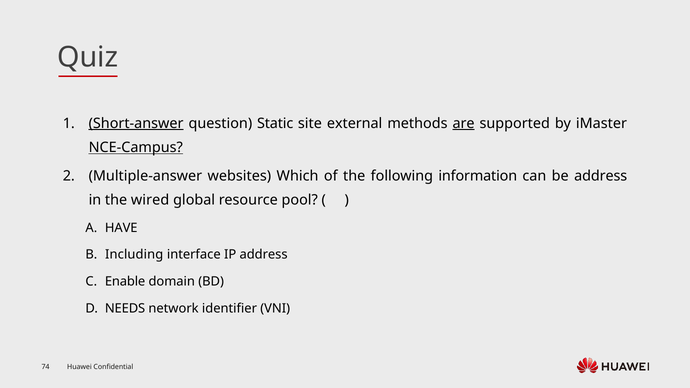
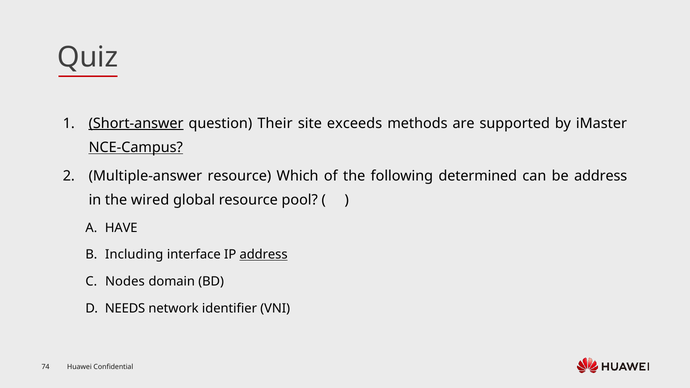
Static: Static -> Their
external: external -> exceeds
are underline: present -> none
Multiple-answer websites: websites -> resource
information: information -> determined
address at (264, 255) underline: none -> present
Enable: Enable -> Nodes
